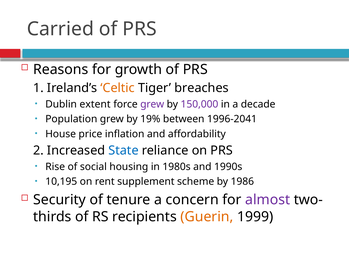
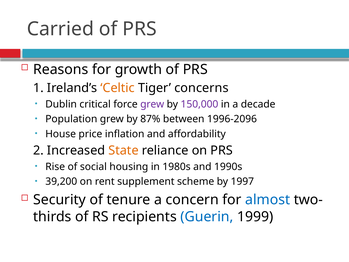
breaches: breaches -> concerns
extent: extent -> critical
19%: 19% -> 87%
1996-2041: 1996-2041 -> 1996-2096
State colour: blue -> orange
10,195: 10,195 -> 39,200
1986: 1986 -> 1997
almost colour: purple -> blue
Guerin colour: orange -> blue
